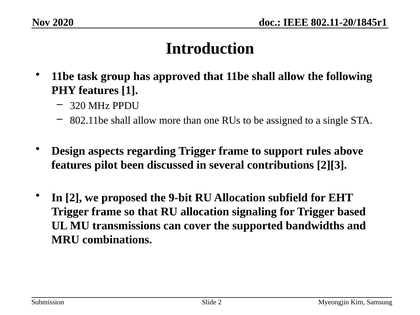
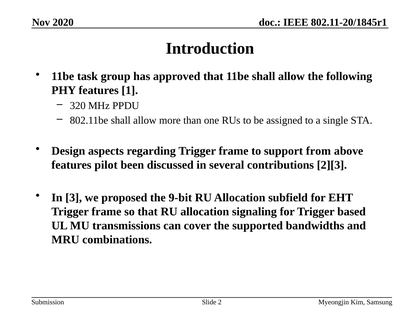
rules: rules -> from
In 2: 2 -> 3
